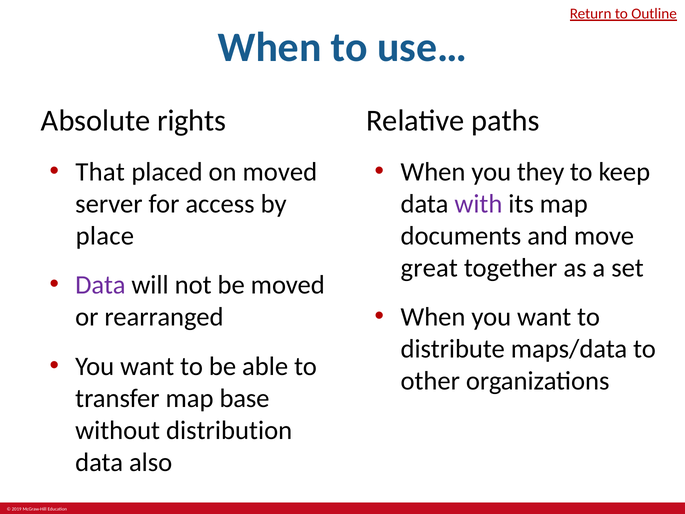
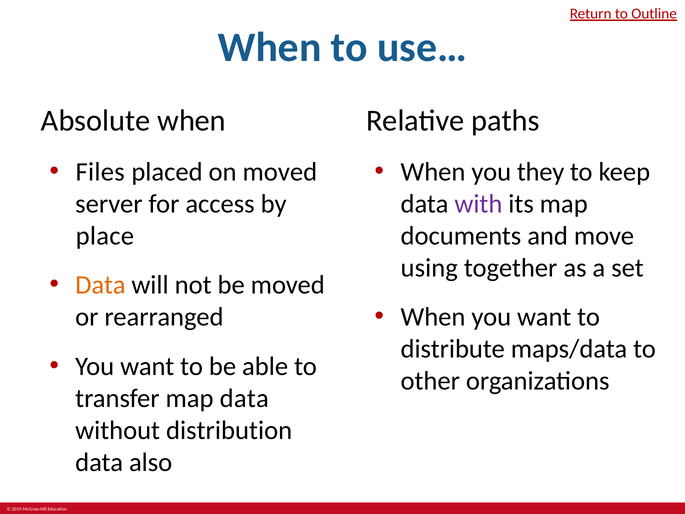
Absolute rights: rights -> when
That: That -> Files
great: great -> using
Data at (100, 285) colour: purple -> orange
map base: base -> data
